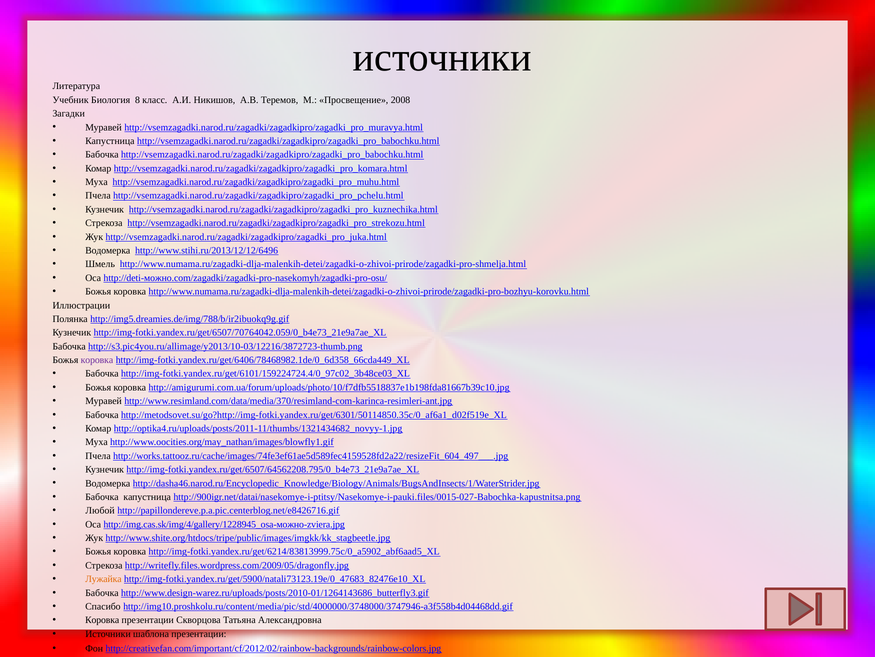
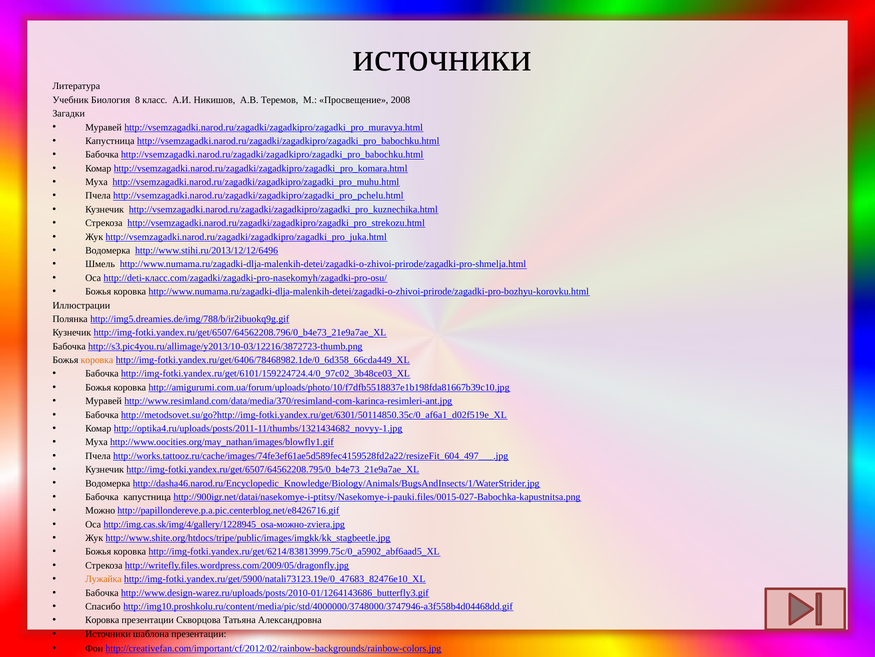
http://deti-можно.com/zagadki/zagadki-pro-nasekomyh/zagadki-pro-osu/: http://deti-можно.com/zagadki/zagadki-pro-nasekomyh/zagadki-pro-osu/ -> http://deti-класс.com/zagadki/zagadki-pro-nasekomyh/zagadki-pro-osu/
http://img-fotki.yandex.ru/get/6507/70764042.059/0_b4e73_21e9a7ae_XL: http://img-fotki.yandex.ru/get/6507/70764042.059/0_b4e73_21e9a7ae_XL -> http://img-fotki.yandex.ru/get/6507/64562208.796/0_b4e73_21e9a7ae_XL
коровка at (97, 360) colour: purple -> orange
Любой: Любой -> Можно
